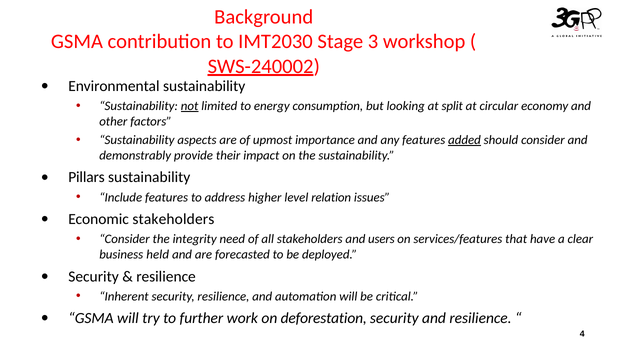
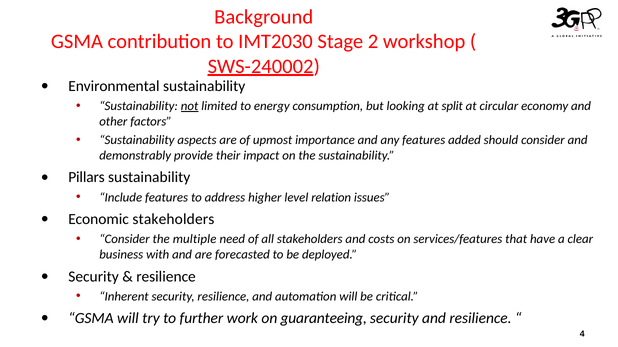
3: 3 -> 2
added underline: present -> none
integrity: integrity -> multiple
users: users -> costs
held: held -> with
deforestation: deforestation -> guaranteeing
